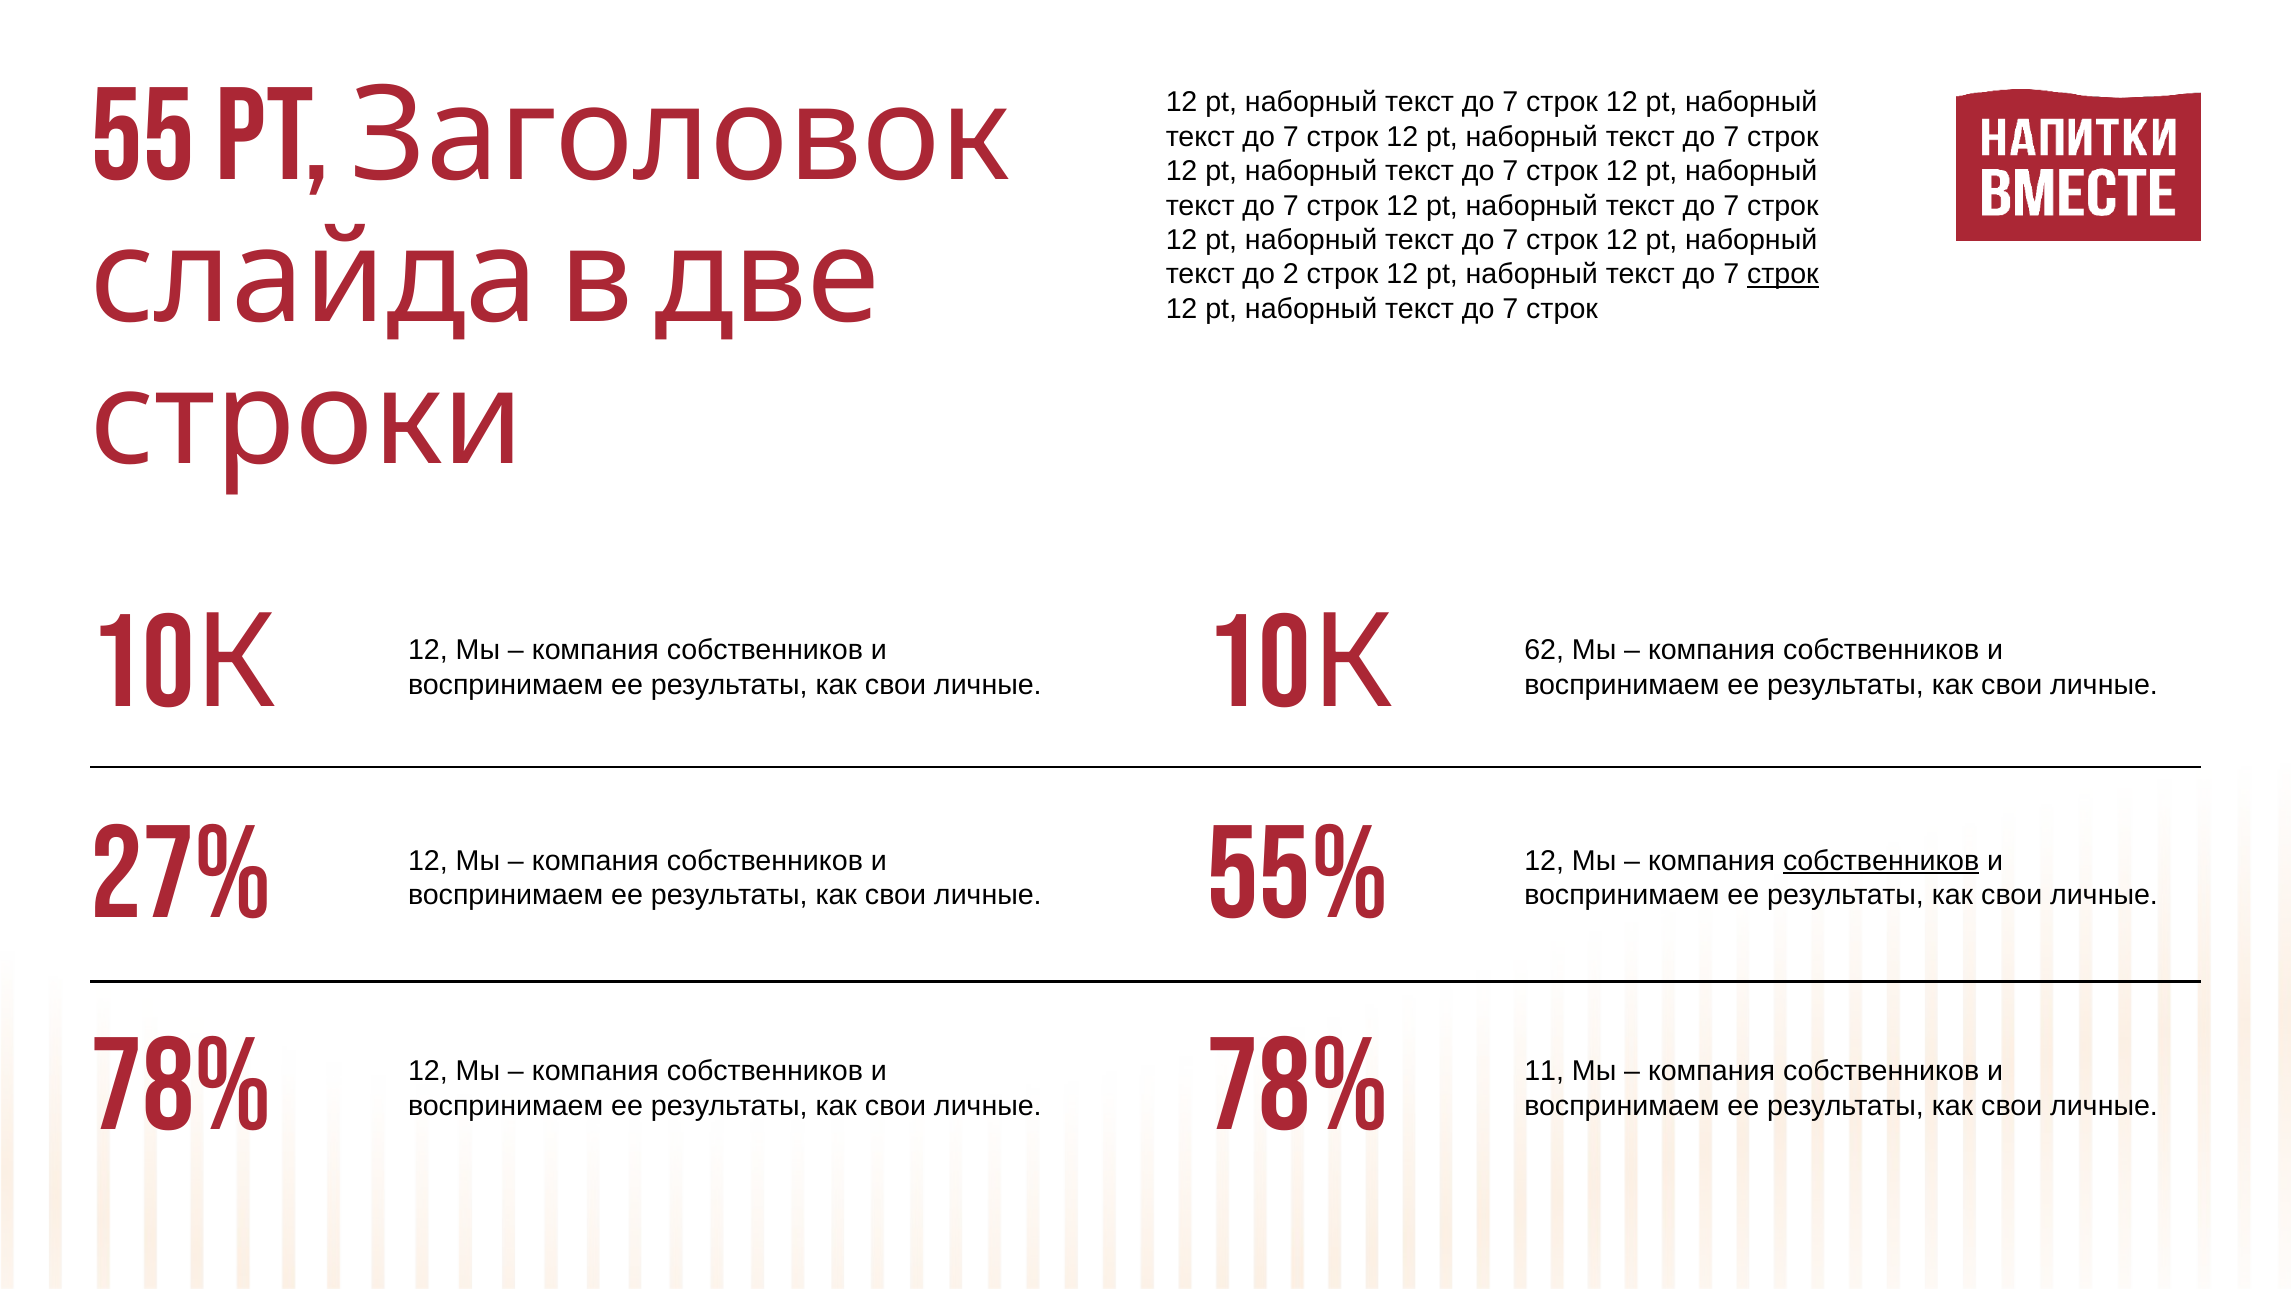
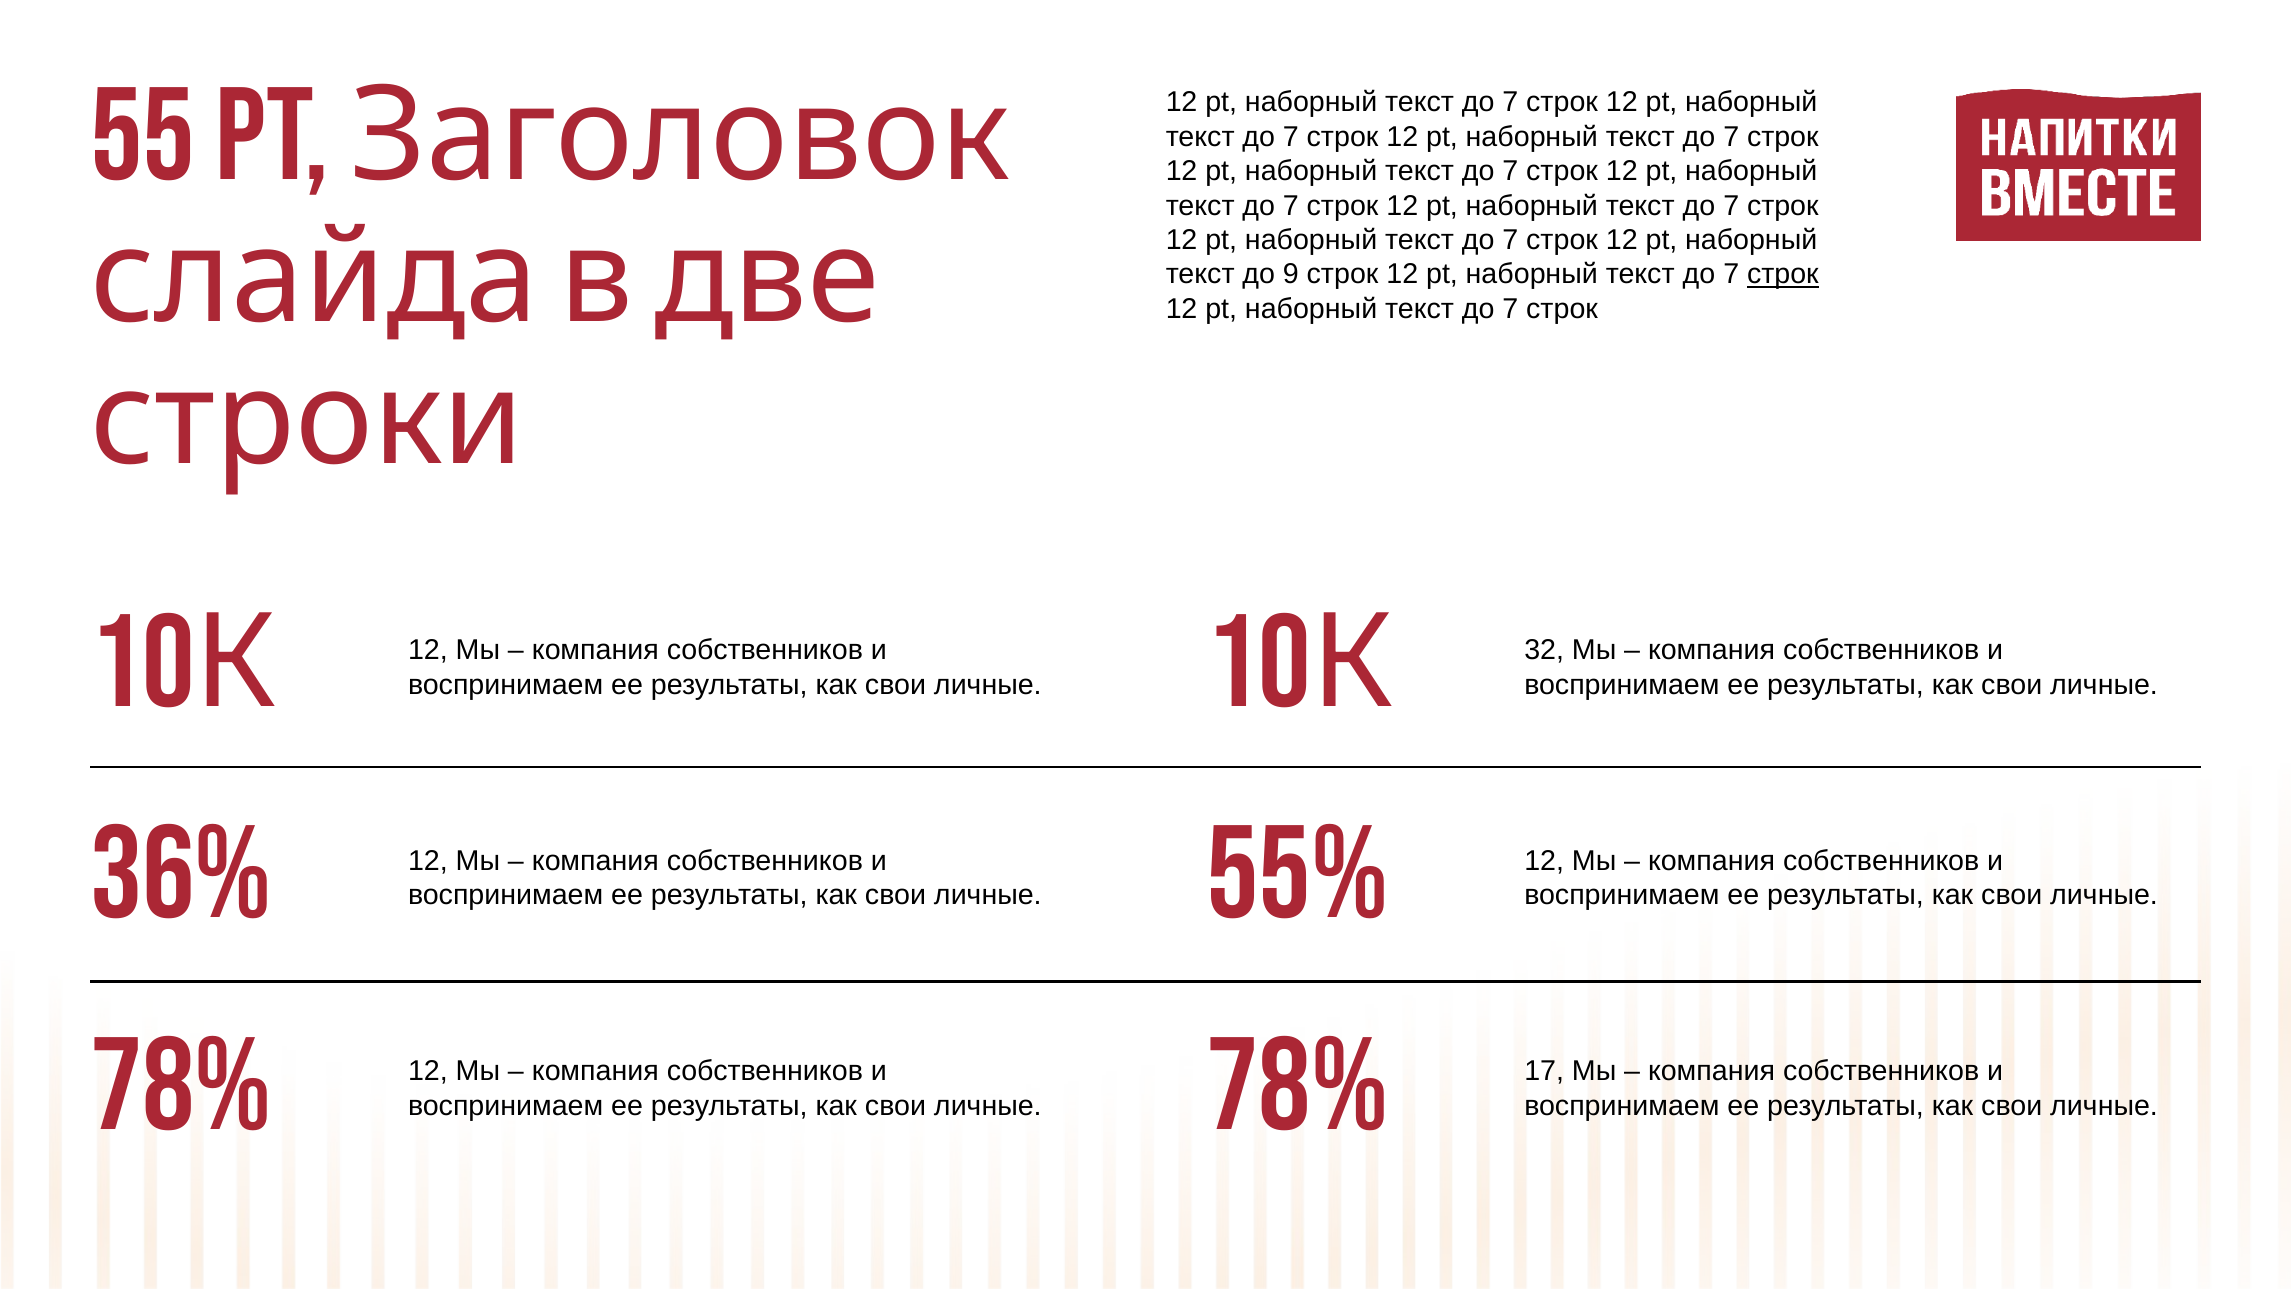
2: 2 -> 9
62: 62 -> 32
27%: 27% -> 36%
собственников at (1881, 861) underline: present -> none
11: 11 -> 17
